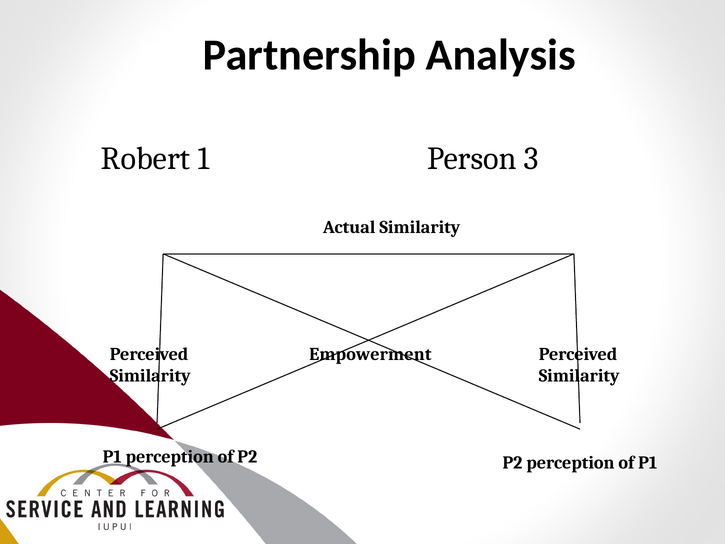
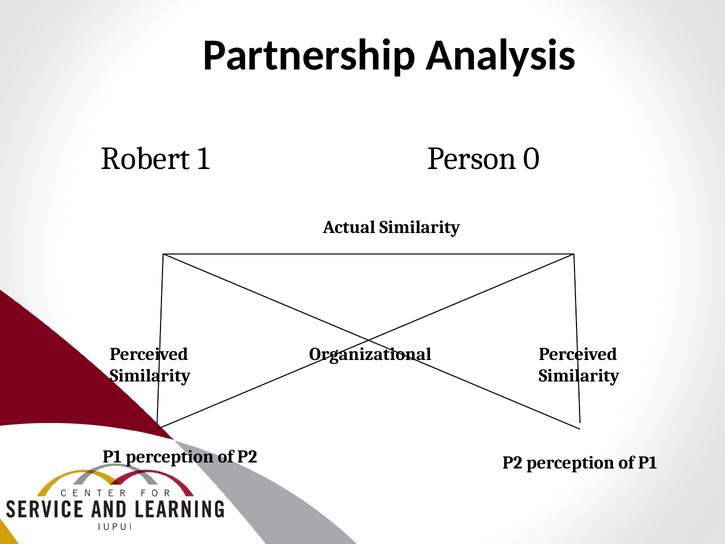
3: 3 -> 0
Empowerment: Empowerment -> Organizational
